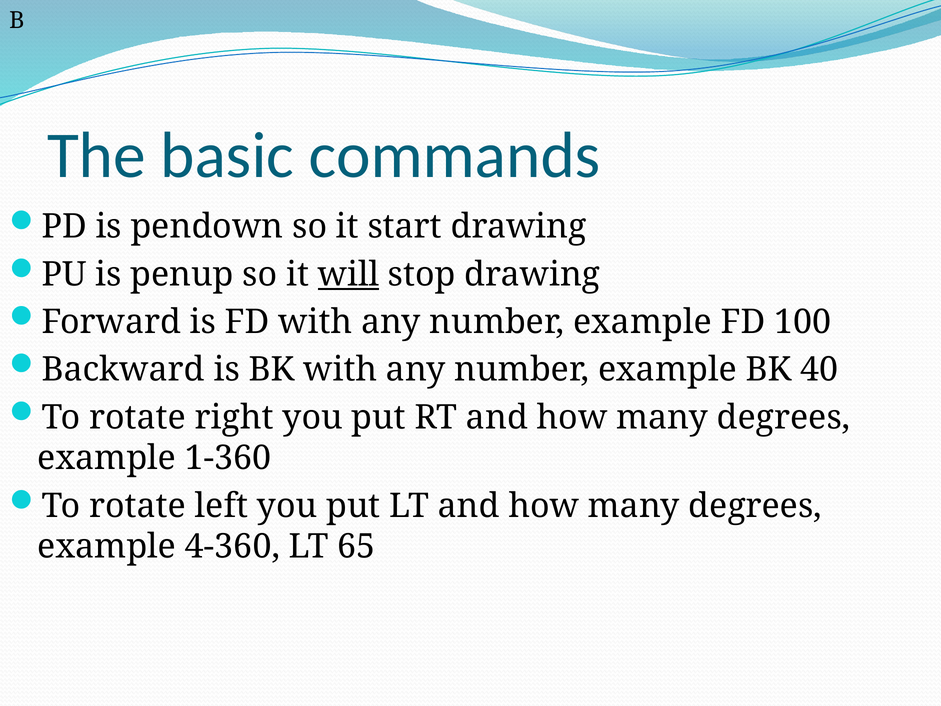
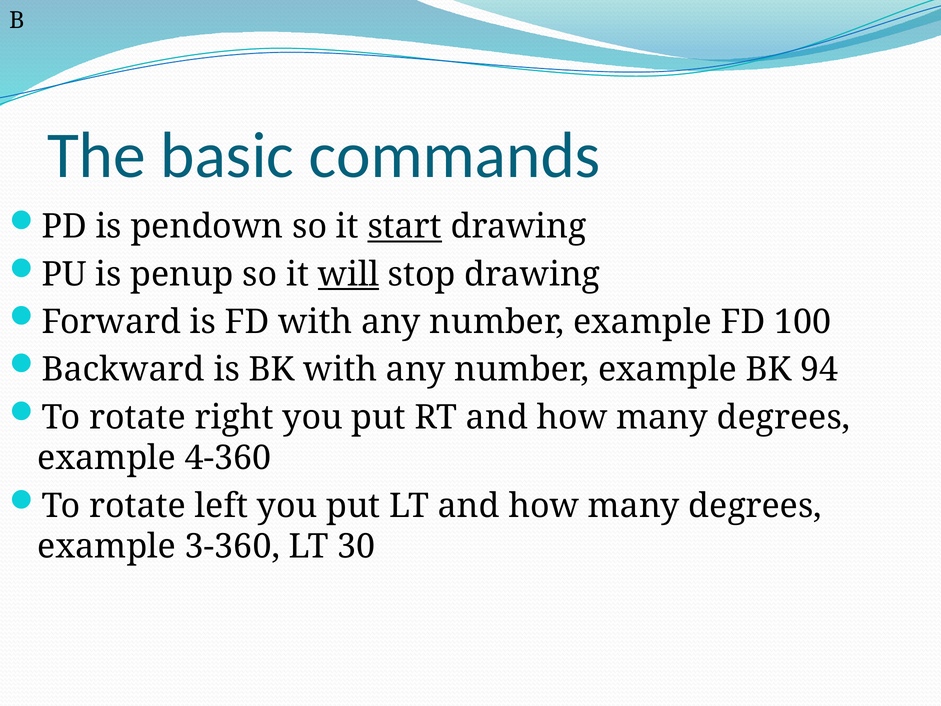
start underline: none -> present
40: 40 -> 94
1-360: 1-360 -> 4-360
4-360: 4-360 -> 3-360
65: 65 -> 30
